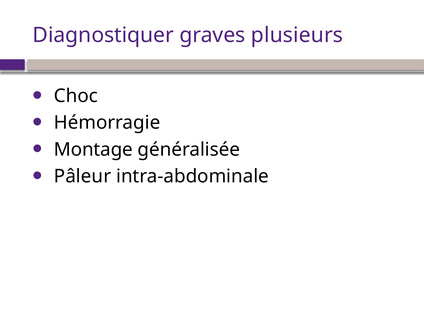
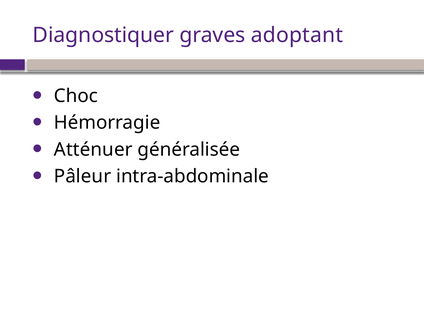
plusieurs: plusieurs -> adoptant
Montage: Montage -> Atténuer
